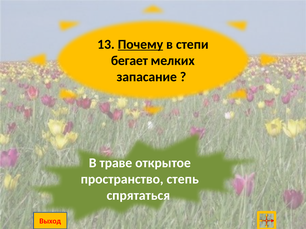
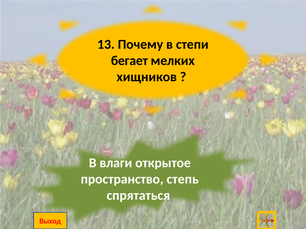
Почему underline: present -> none
запасание: запасание -> хищников
траве: траве -> влаги
